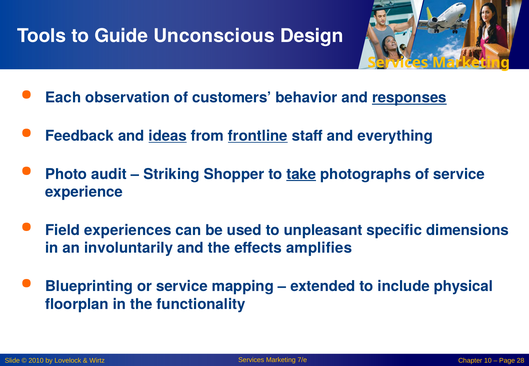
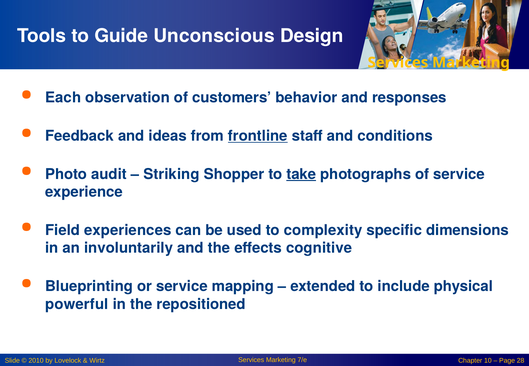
responses underline: present -> none
ideas underline: present -> none
everything: everything -> conditions
unpleasant: unpleasant -> complexity
amplifies: amplifies -> cognitive
floorplan: floorplan -> powerful
functionality: functionality -> repositioned
